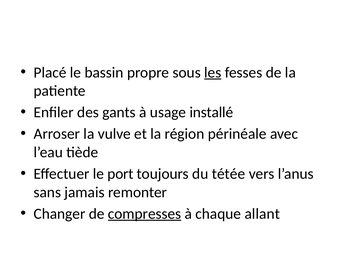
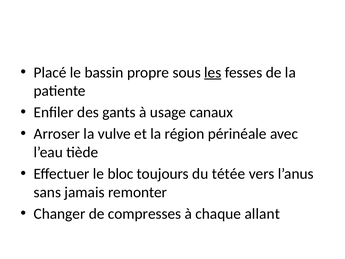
installé: installé -> canaux
port: port -> bloc
compresses underline: present -> none
